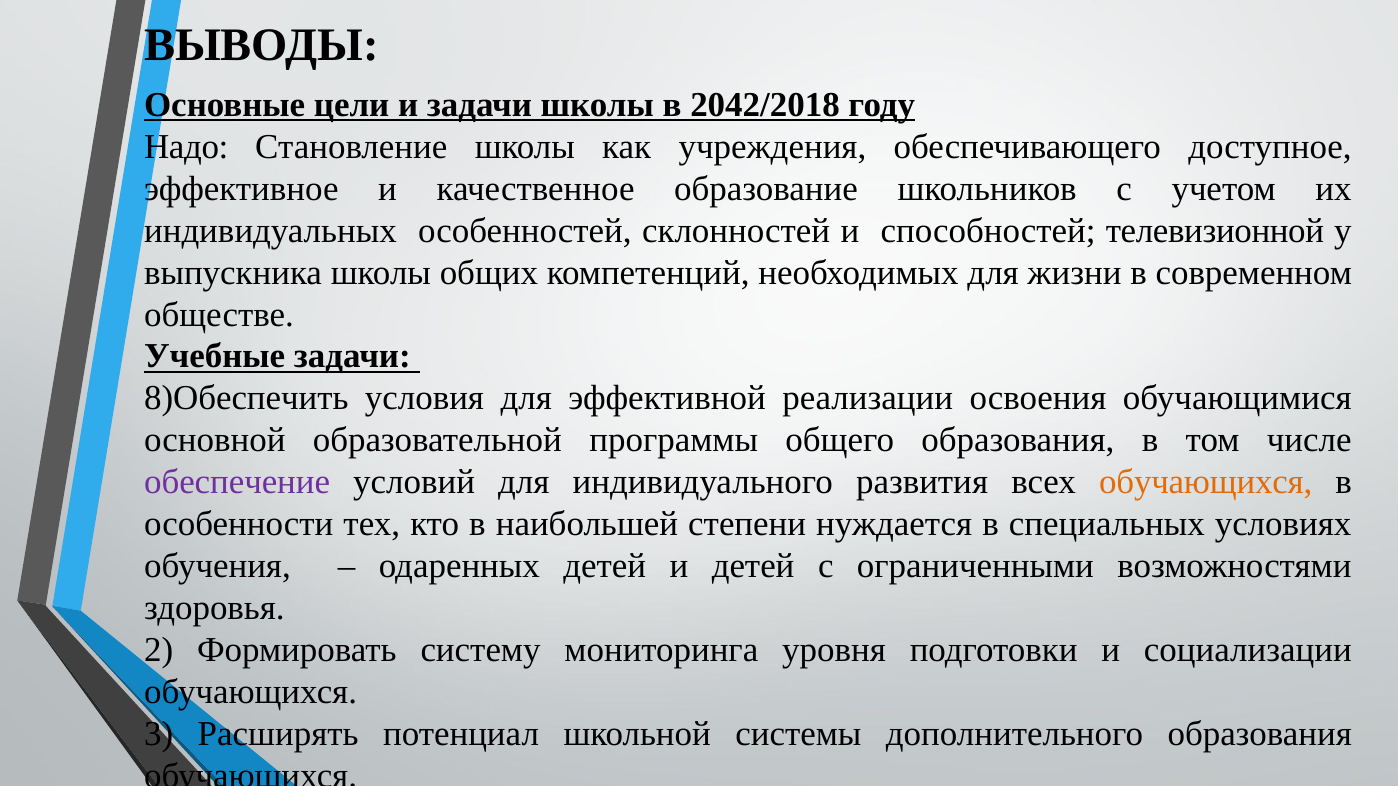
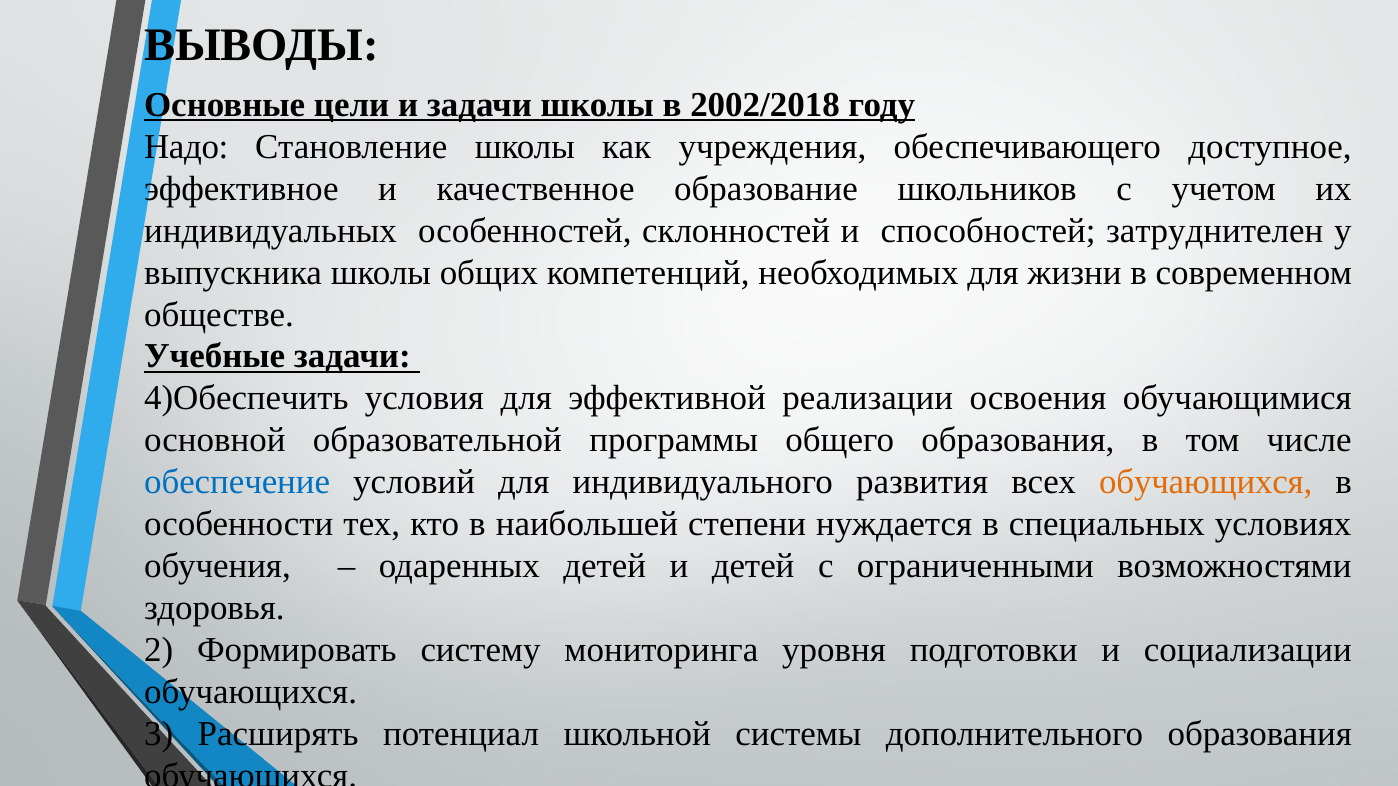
2042/2018: 2042/2018 -> 2002/2018
телевизионной: телевизионной -> затруднителен
8)Обеспечить: 8)Обеспечить -> 4)Обеспечить
обеспечение colour: purple -> blue
